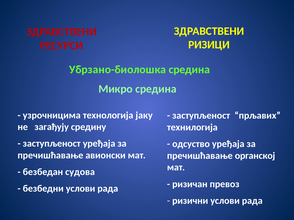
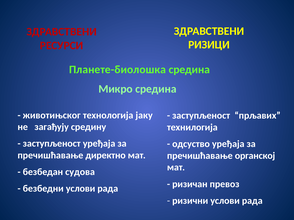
Убрзано-биолошка: Убрзано-биолошка -> Планете-биолошка
узрочницима: узрочницима -> животињског
авионски: авионски -> директно
